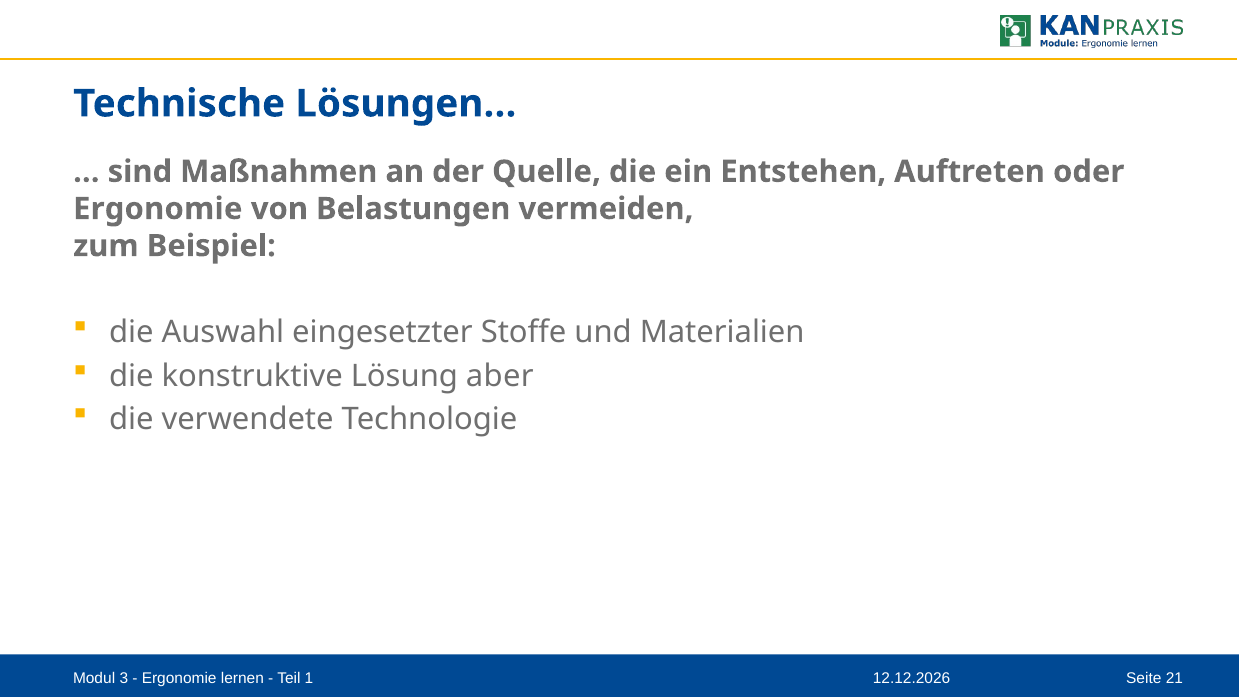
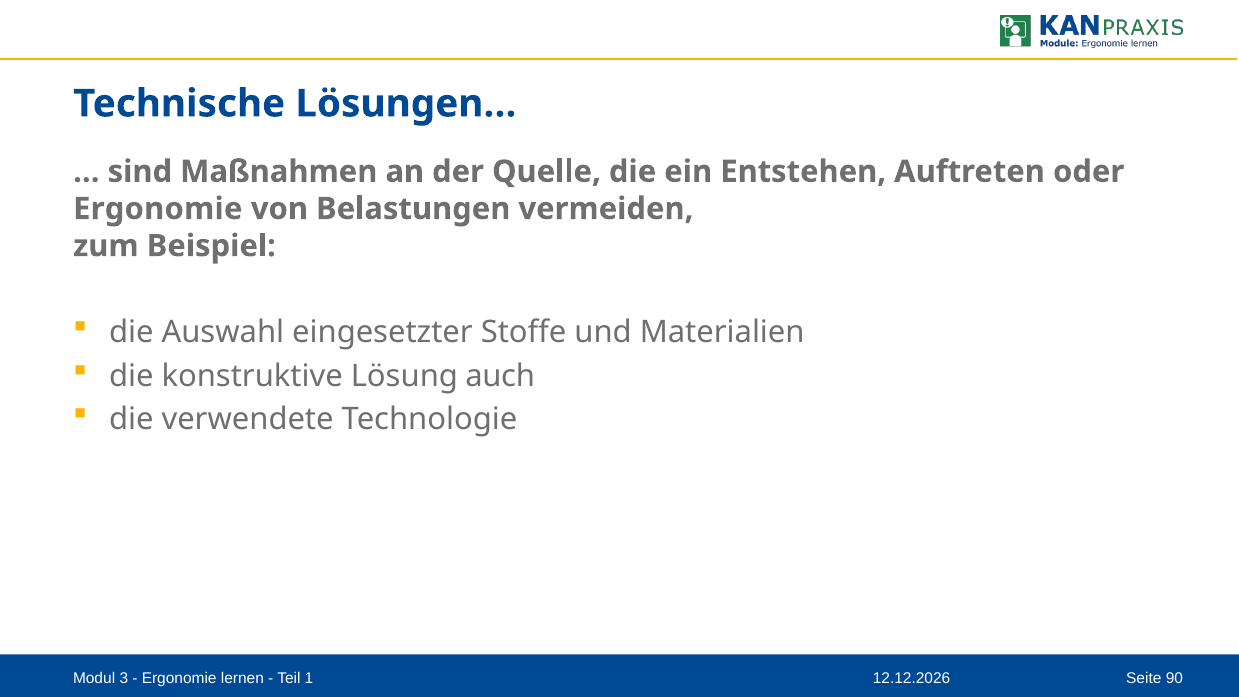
aber: aber -> auch
21: 21 -> 90
